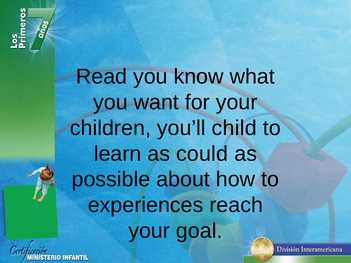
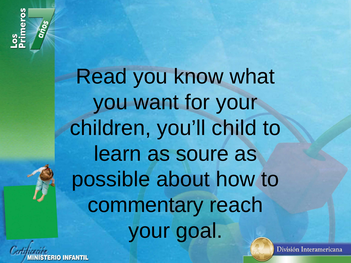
could: could -> soure
experiences: experiences -> commentary
